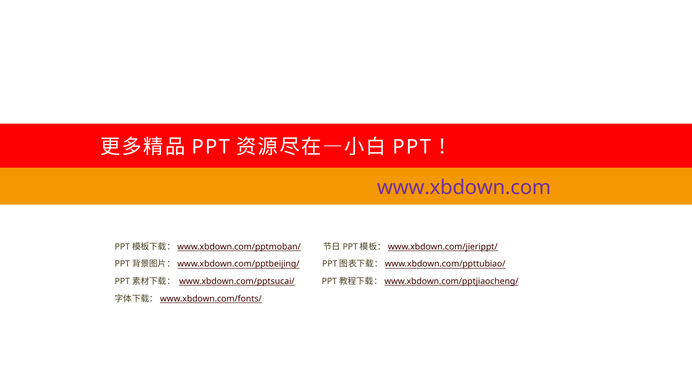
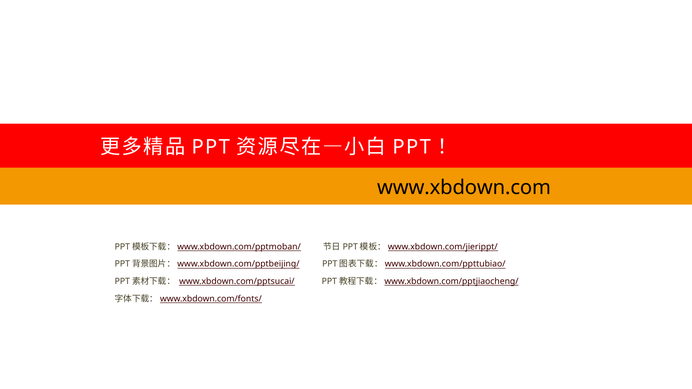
www.xbdown.com colour: purple -> black
